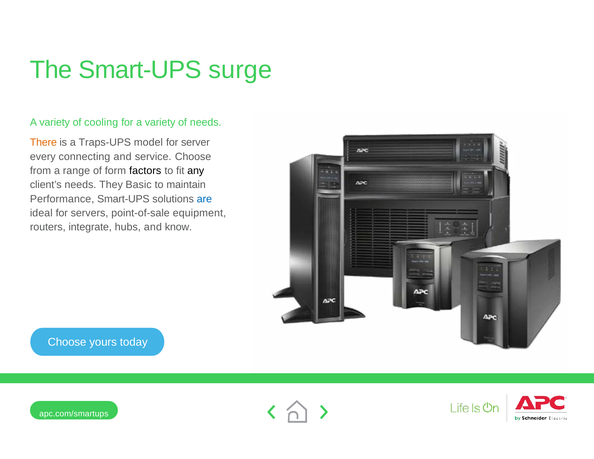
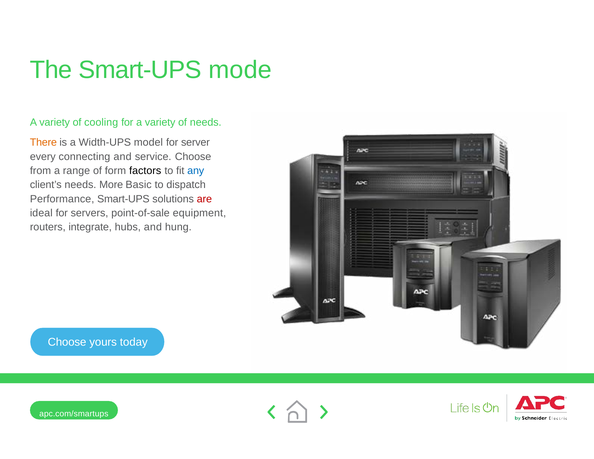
surge: surge -> mode
Traps-UPS: Traps-UPS -> Width-UPS
any colour: black -> blue
They: They -> More
maintain: maintain -> dispatch
are colour: blue -> red
know: know -> hung
